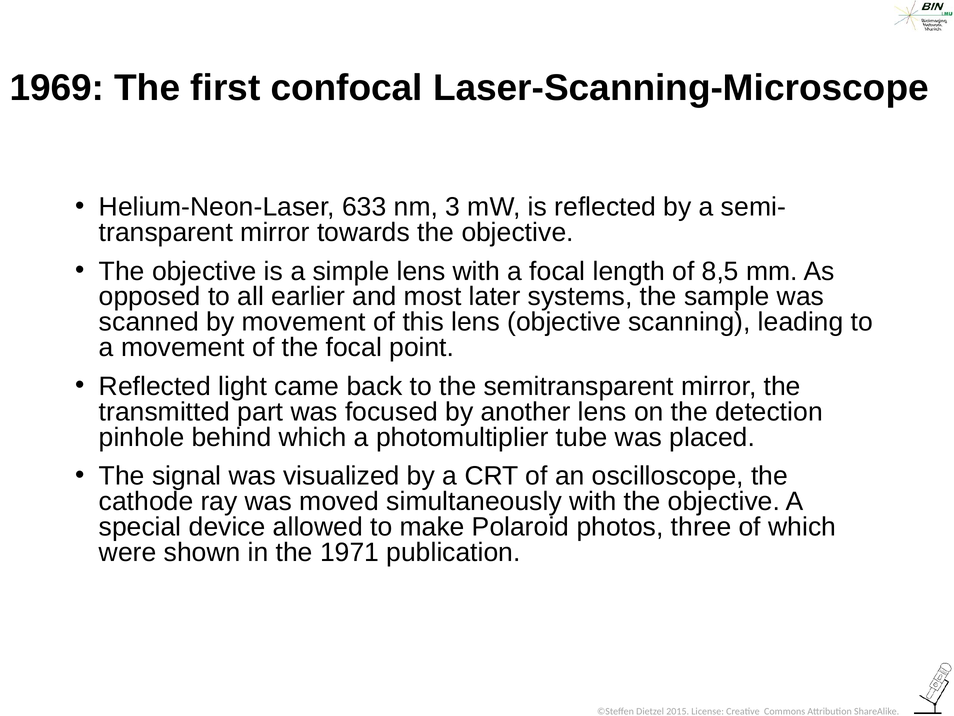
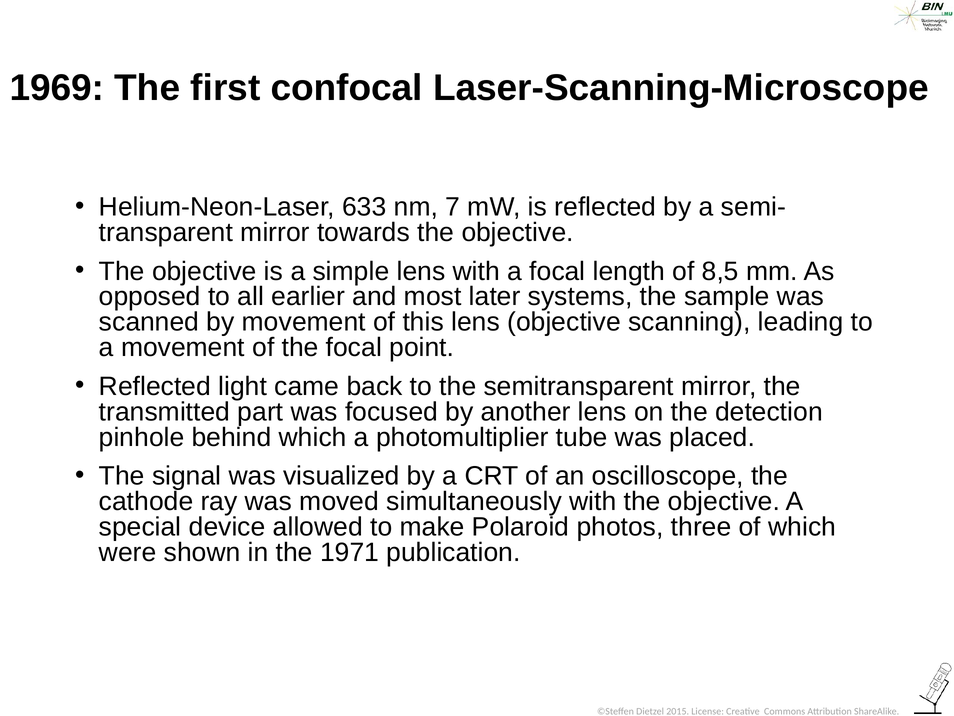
3: 3 -> 7
